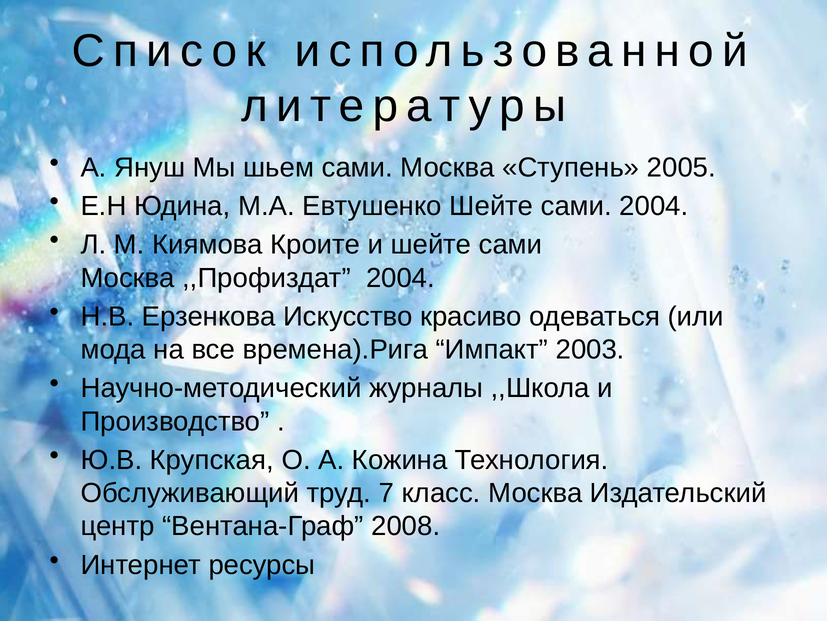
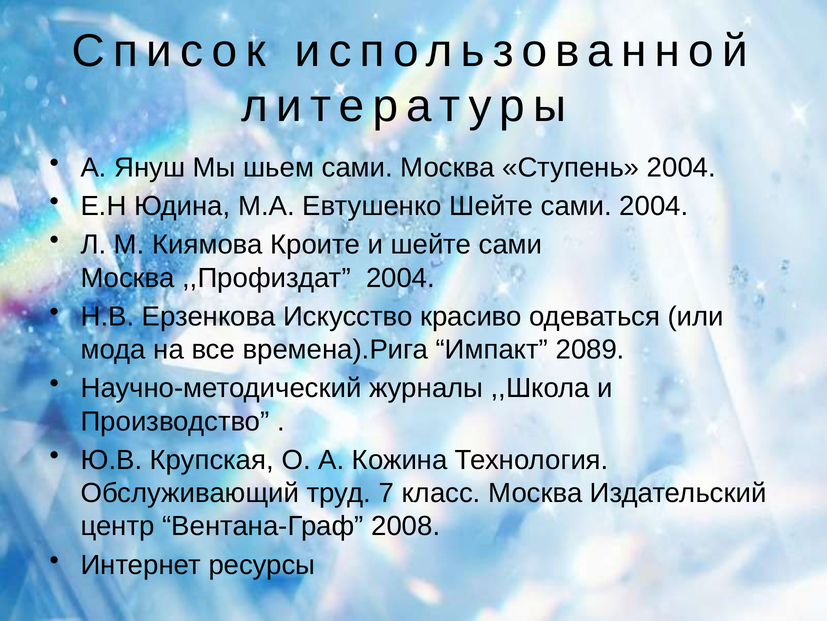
Ступень 2005: 2005 -> 2004
2003: 2003 -> 2089
